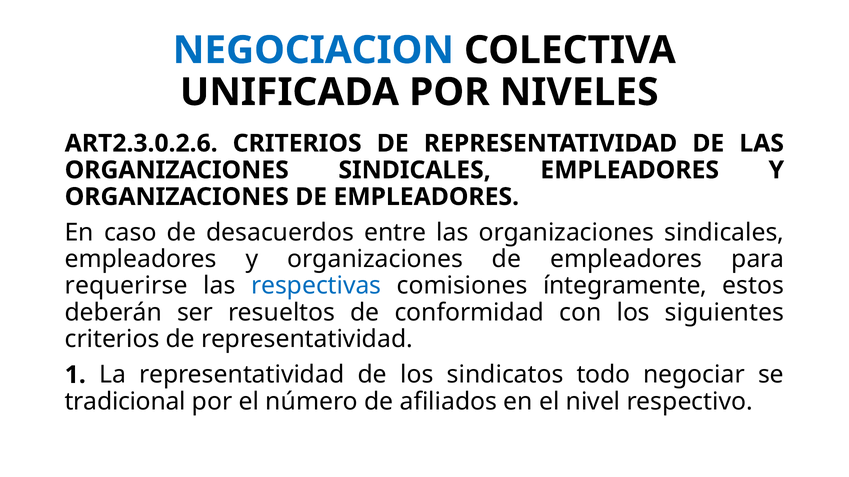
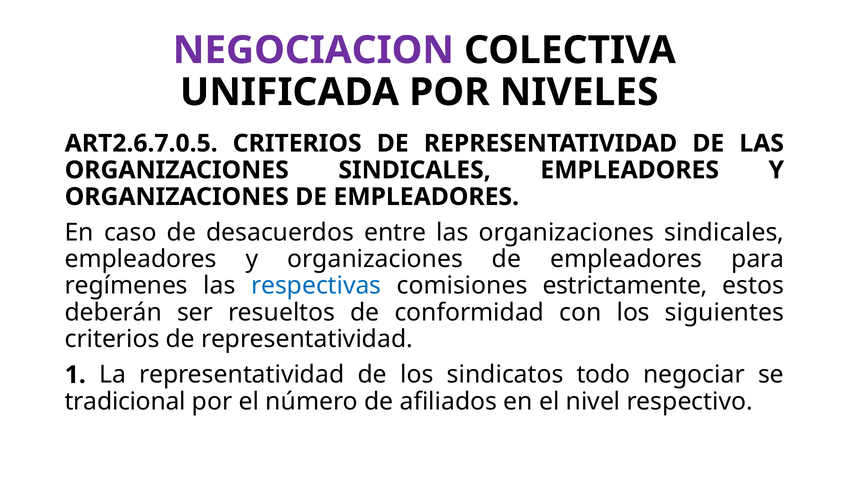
NEGOCIACION colour: blue -> purple
ART2.3.0.2.6: ART2.3.0.2.6 -> ART2.6.7.0.5
requerirse: requerirse -> regímenes
íntegramente: íntegramente -> estrictamente
